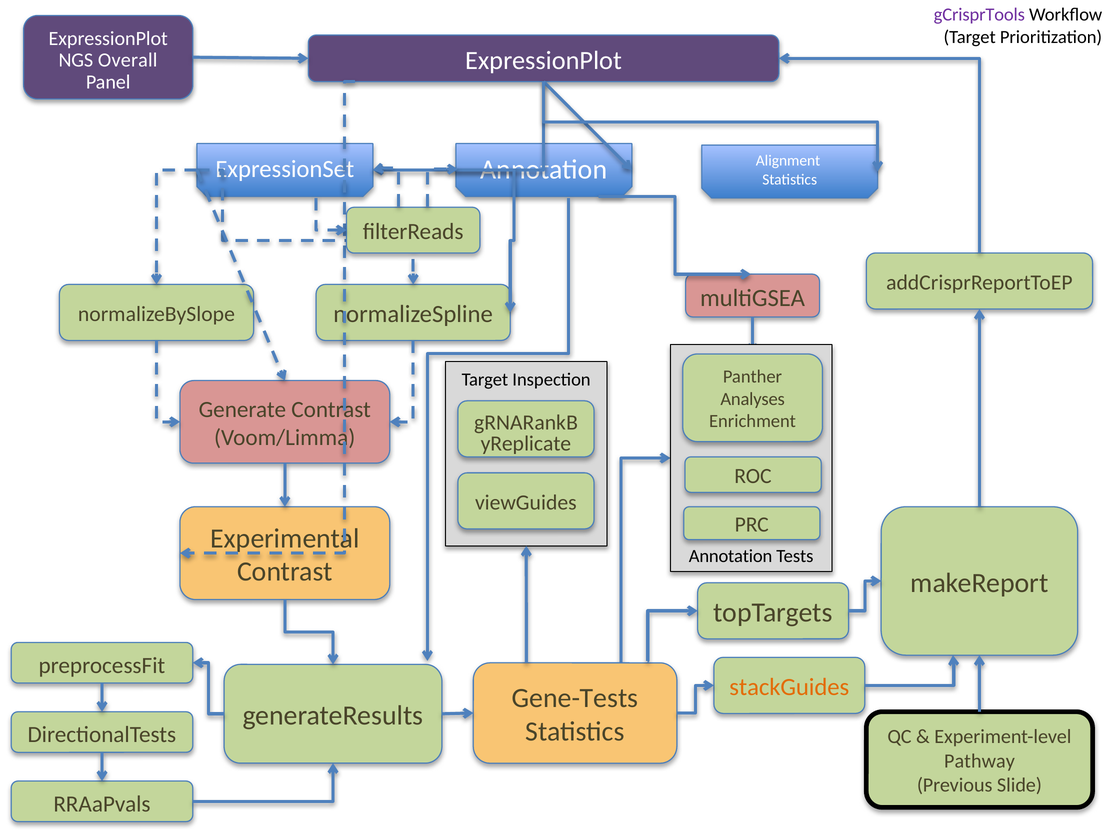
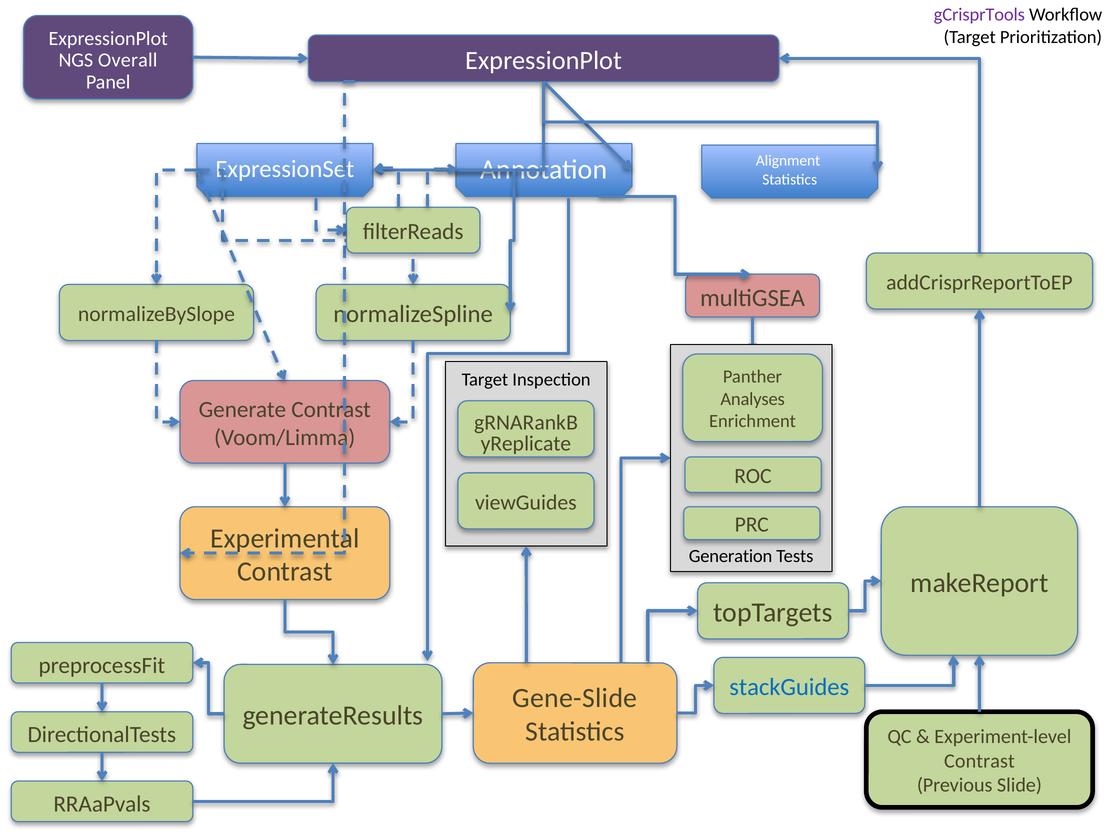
Annotation at (731, 556): Annotation -> Generation
stackGuides colour: orange -> blue
Gene-Tests: Gene-Tests -> Gene-Slide
Pathway at (979, 761): Pathway -> Contrast
